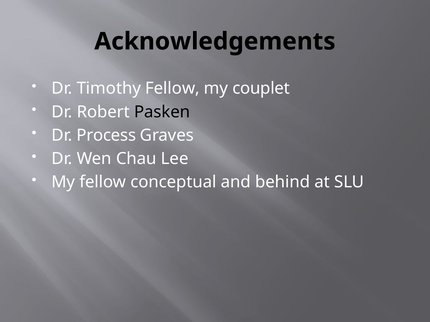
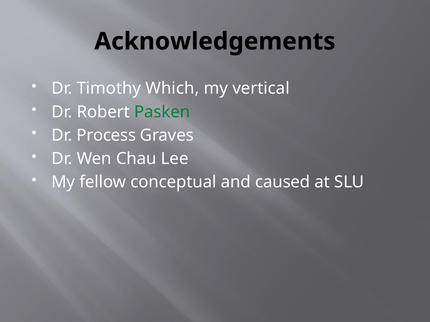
Timothy Fellow: Fellow -> Which
couplet: couplet -> vertical
Pasken colour: black -> green
behind: behind -> caused
